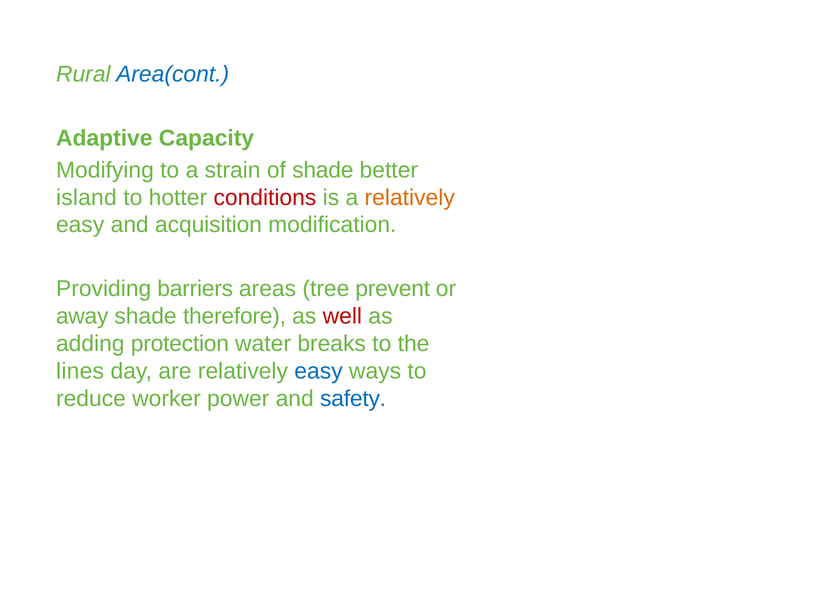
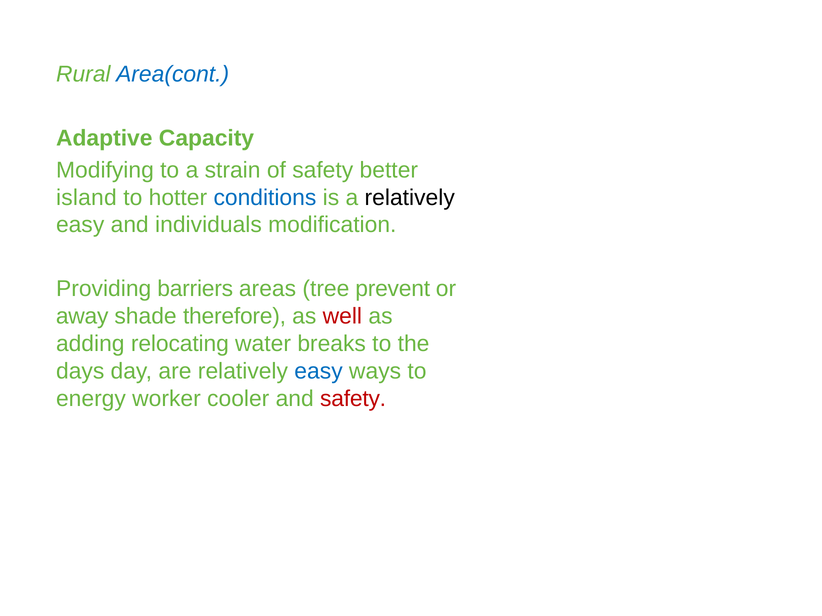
of shade: shade -> safety
conditions colour: red -> blue
relatively at (410, 198) colour: orange -> black
acquisition: acquisition -> individuals
protection: protection -> relocating
lines: lines -> days
reduce: reduce -> energy
power: power -> cooler
safety at (353, 399) colour: blue -> red
